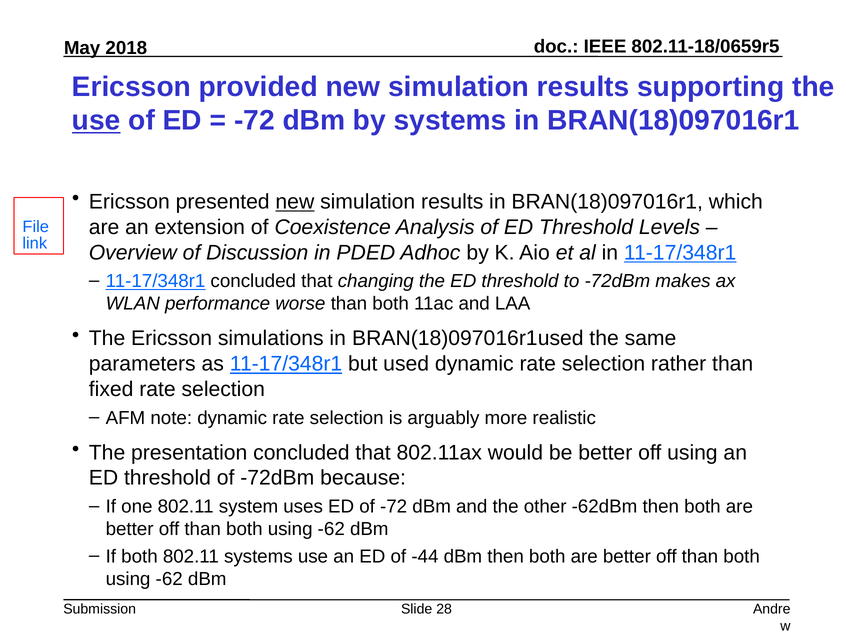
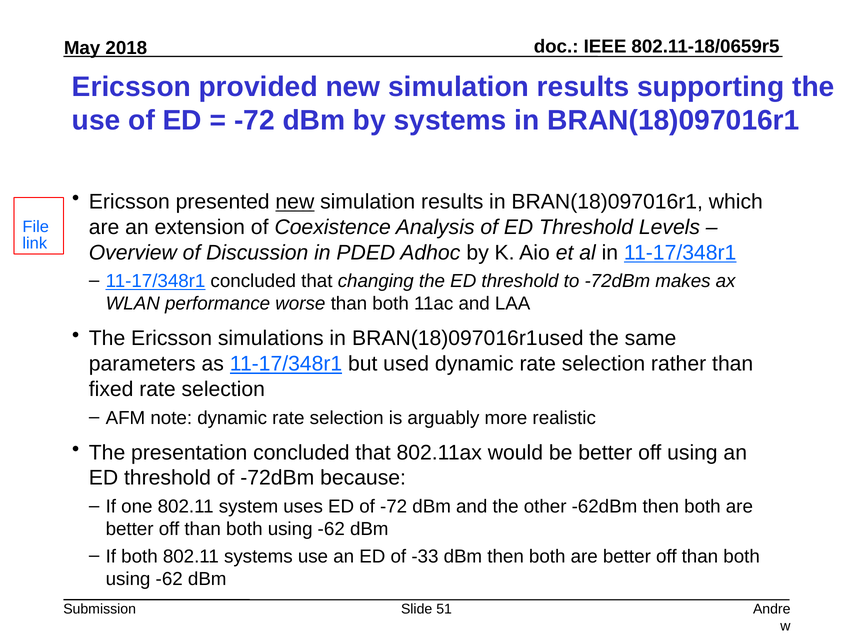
use at (96, 120) underline: present -> none
-44: -44 -> -33
28: 28 -> 51
